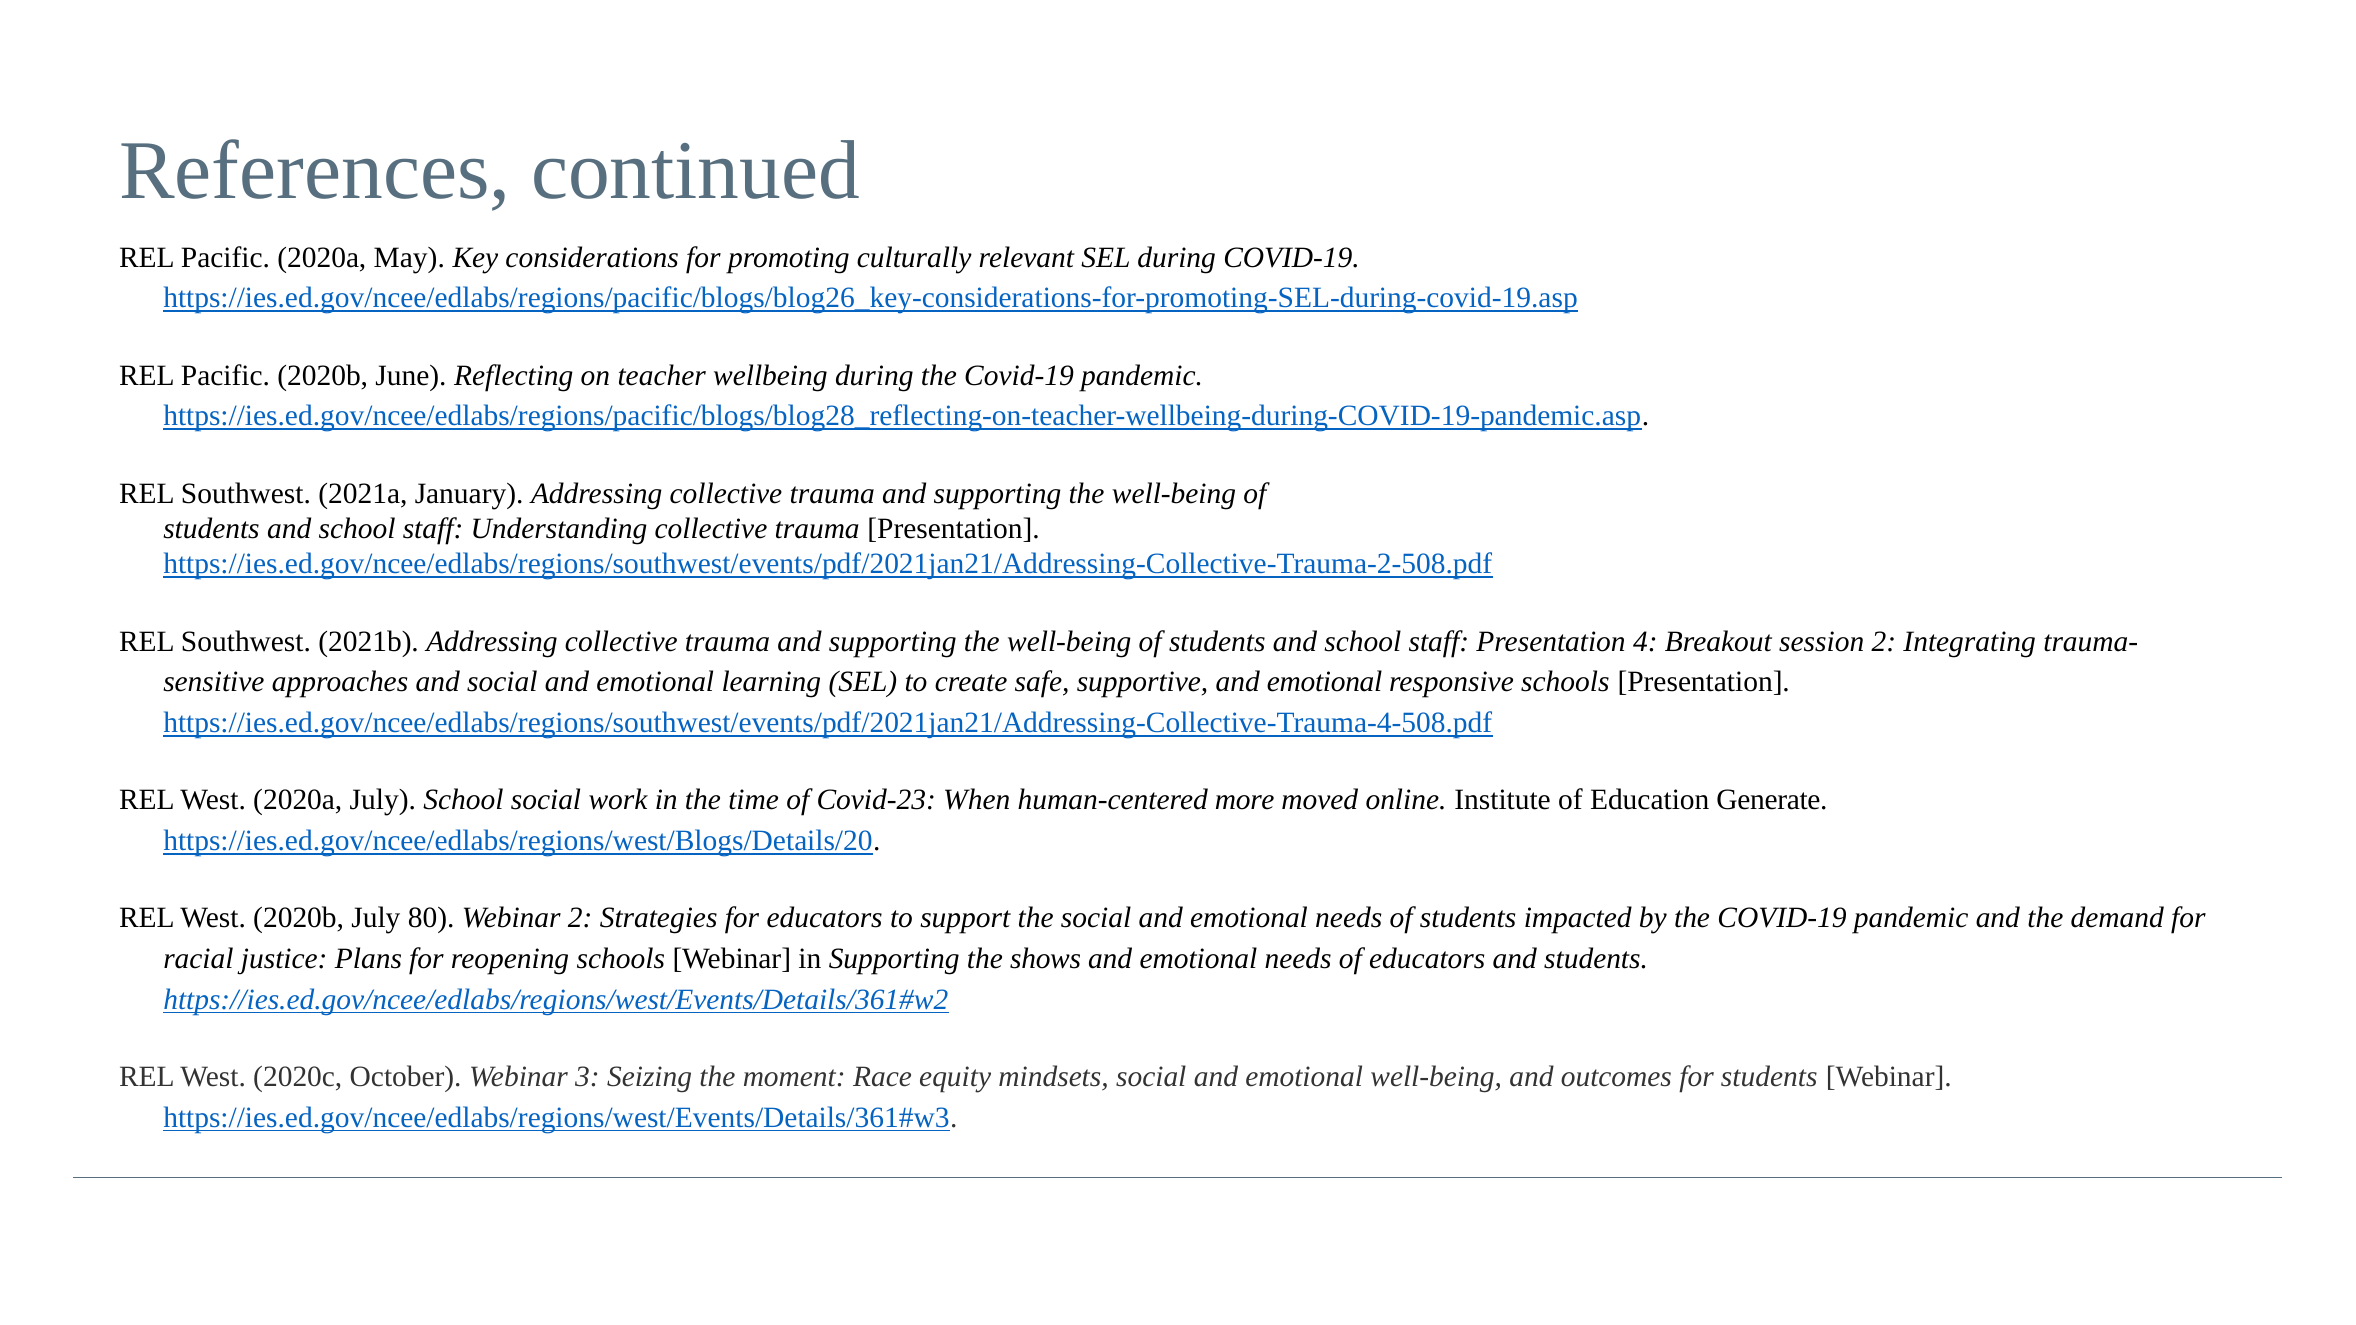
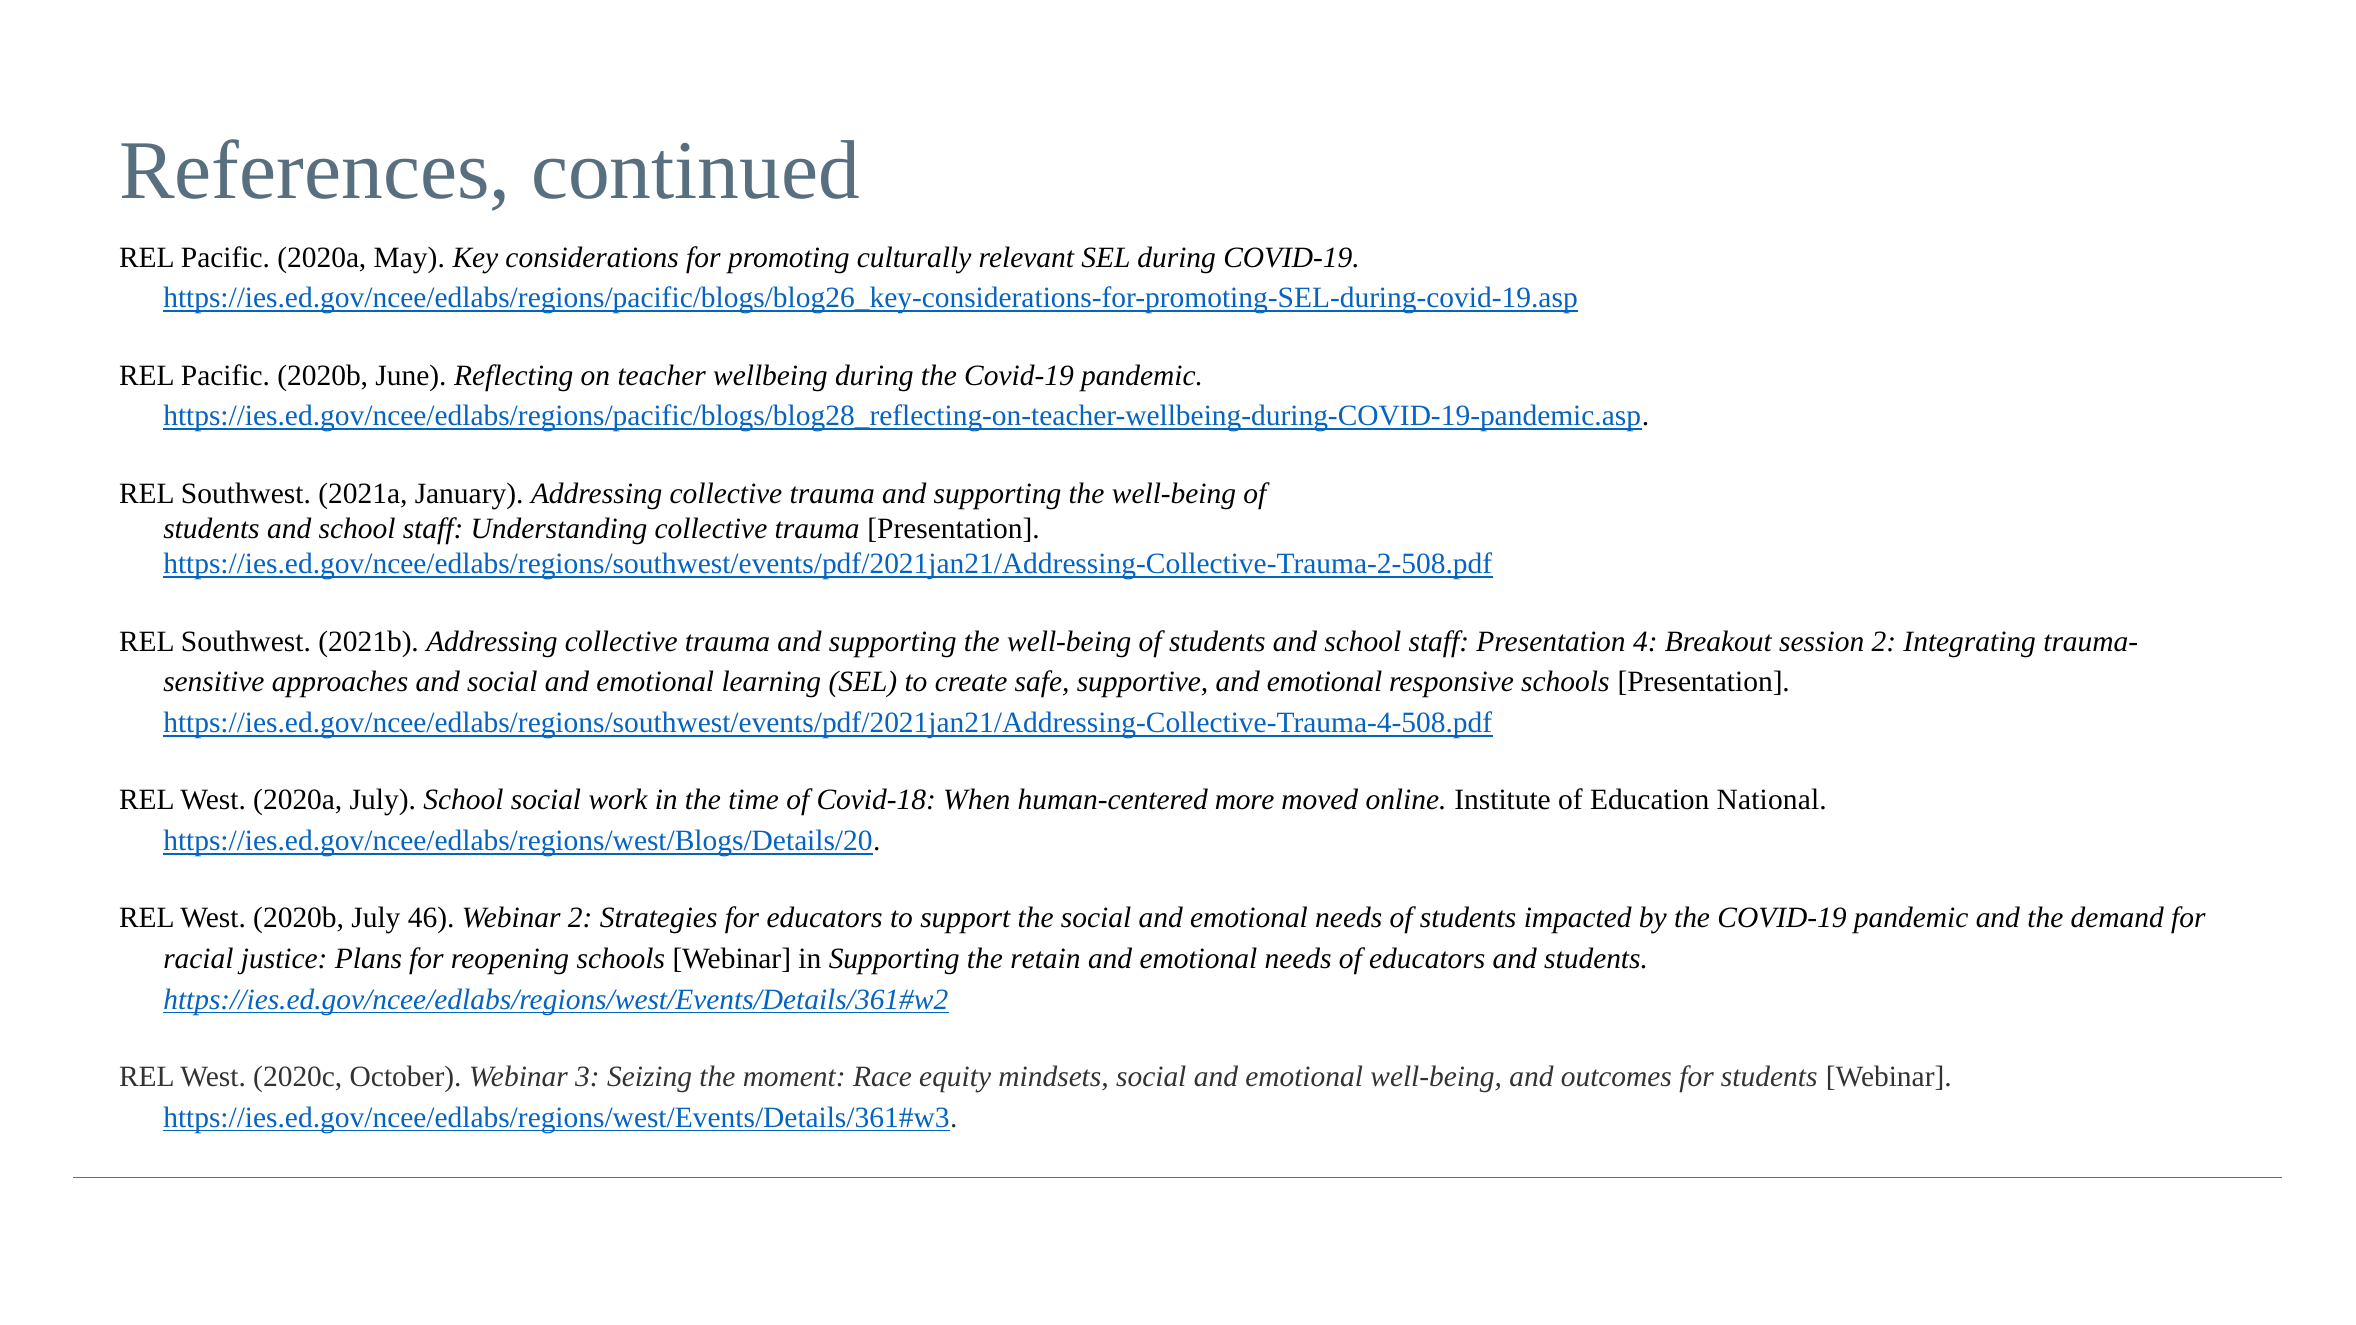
Covid-23: Covid-23 -> Covid-18
Generate: Generate -> National
80: 80 -> 46
shows: shows -> retain
